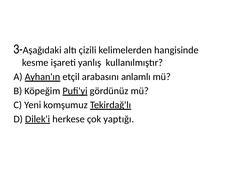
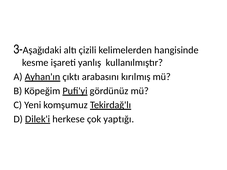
etçil: etçil -> çıktı
anlamlı: anlamlı -> kırılmış
